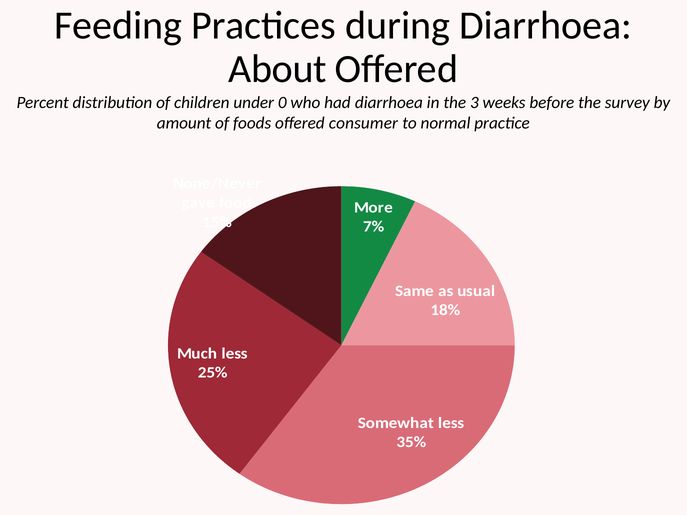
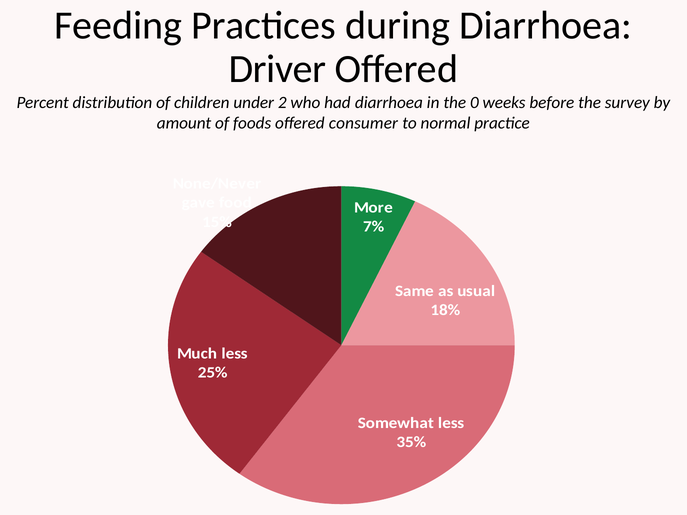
About: About -> Driver
0: 0 -> 2
3: 3 -> 0
